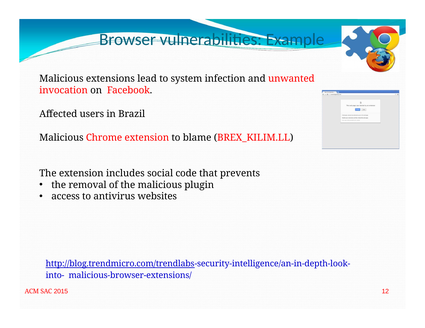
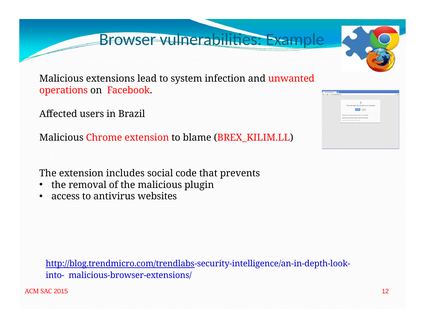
invocation: invocation -> operations
